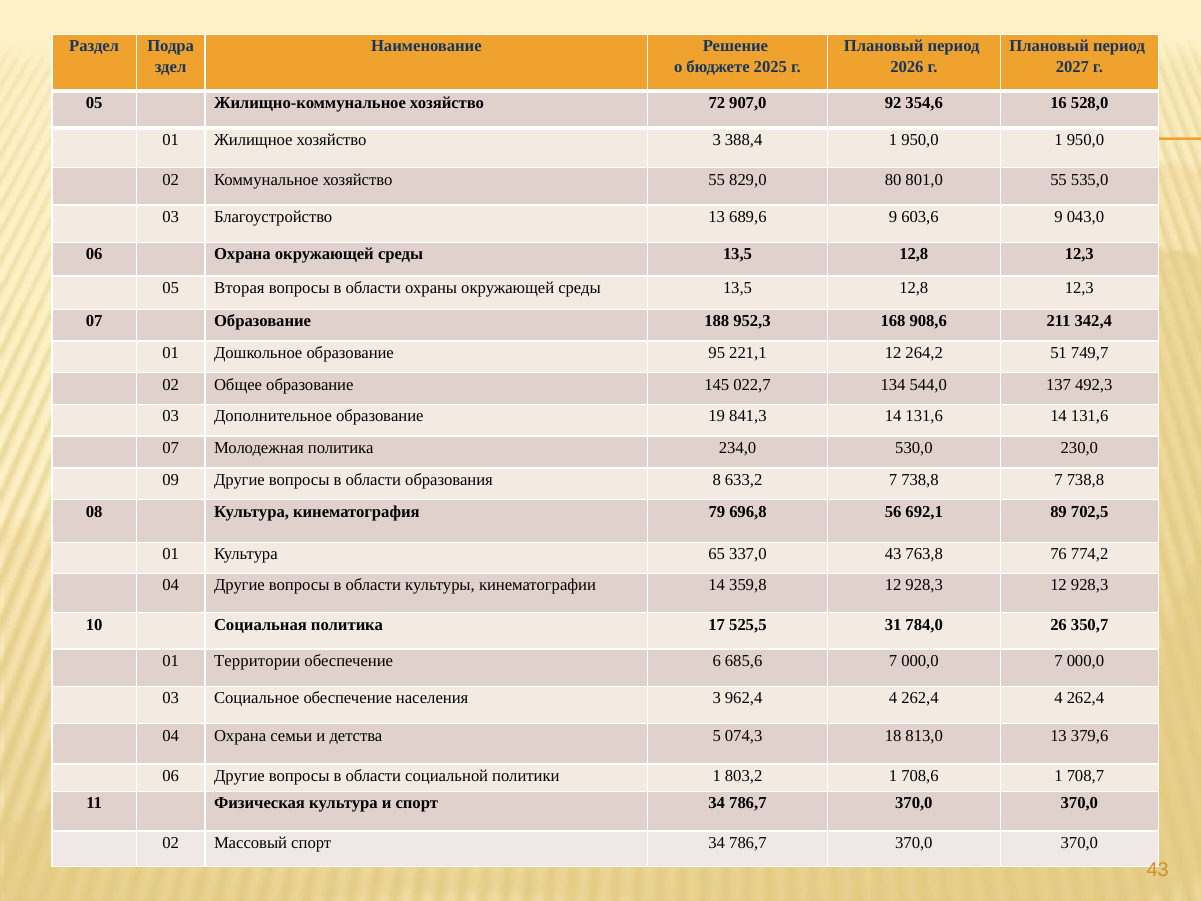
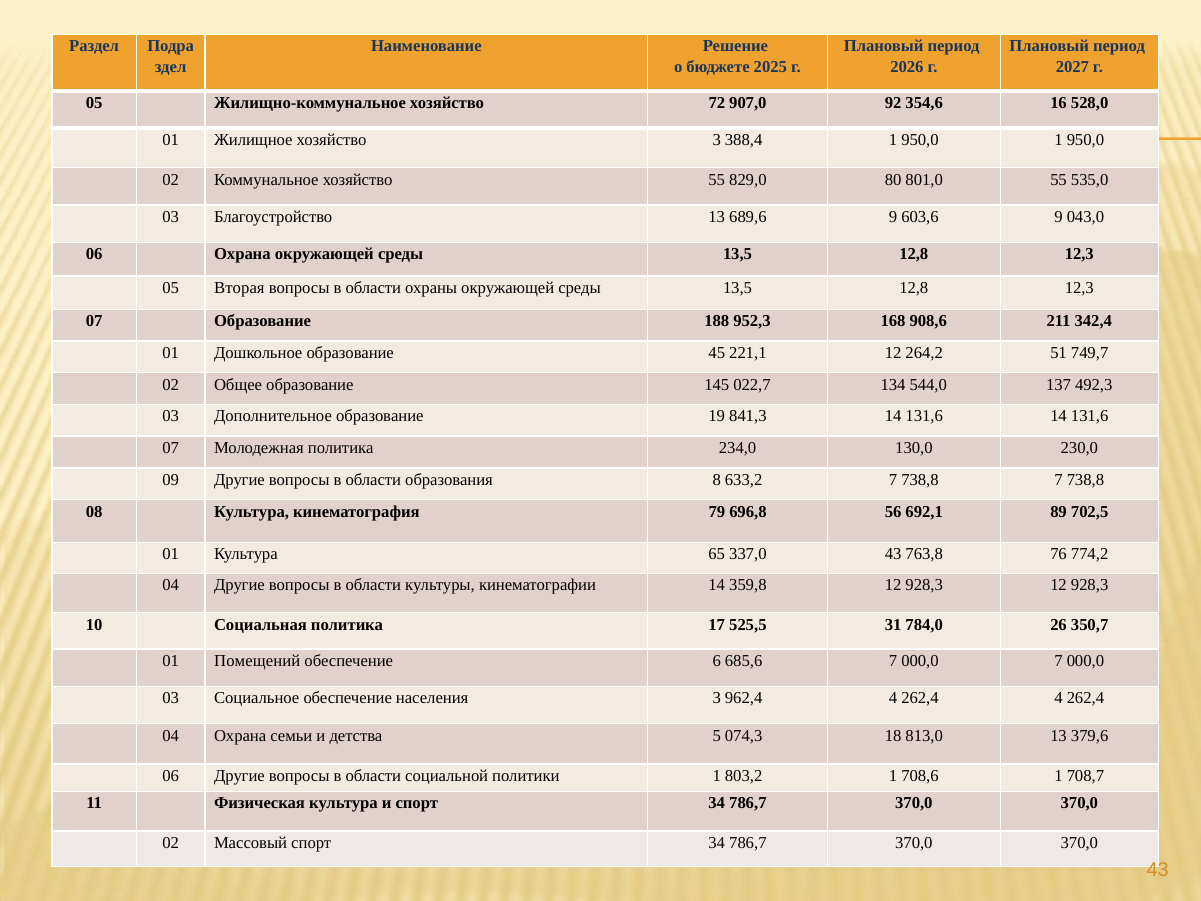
95: 95 -> 45
530,0: 530,0 -> 130,0
Территории: Территории -> Помещений
